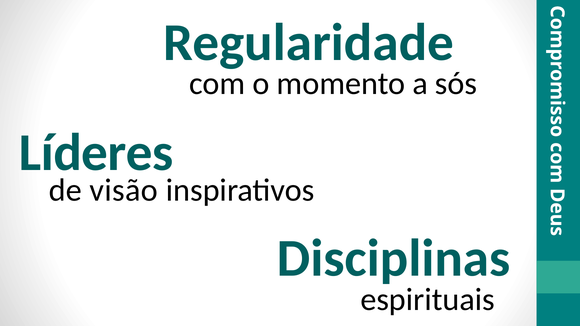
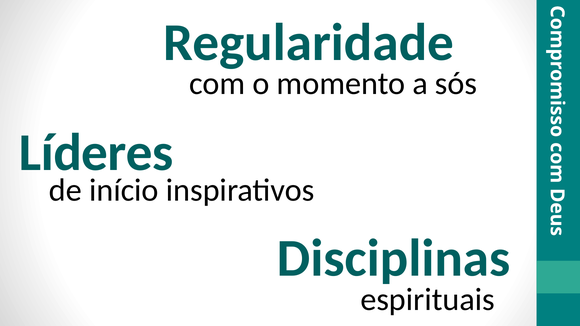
visão: visão -> início
